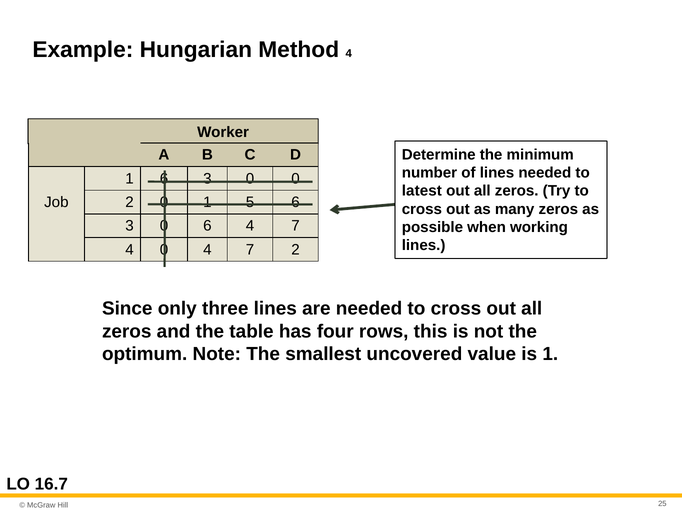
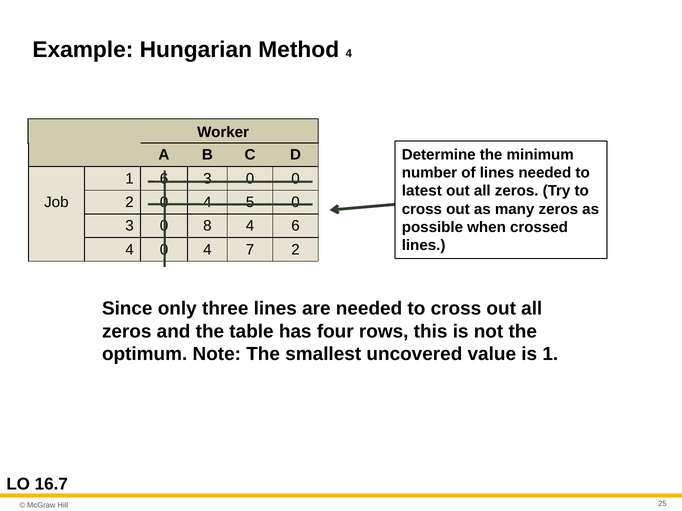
2 0 1: 1 -> 4
5 6: 6 -> 0
0 6: 6 -> 8
7 at (296, 226): 7 -> 6
working: working -> crossed
